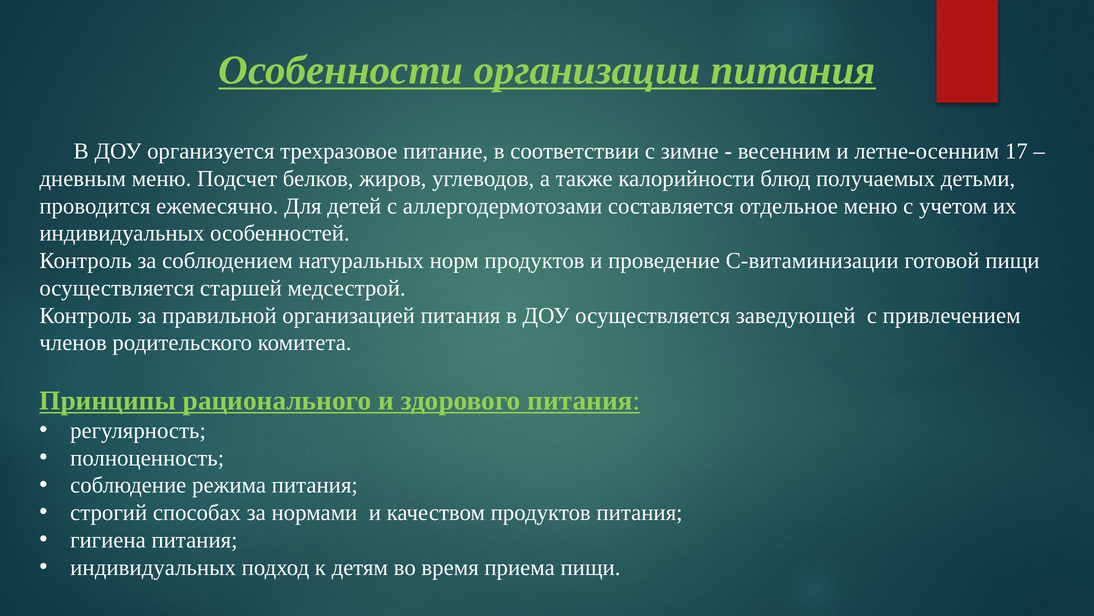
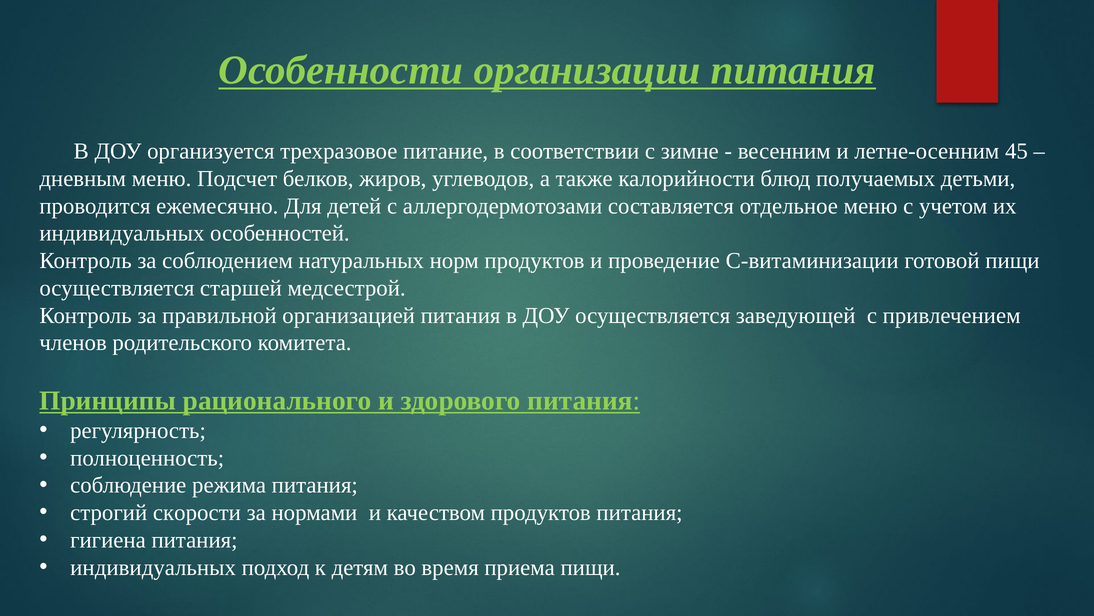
17: 17 -> 45
способах: способах -> скорости
